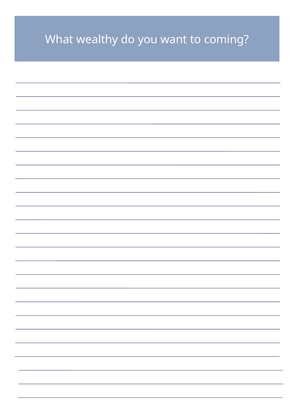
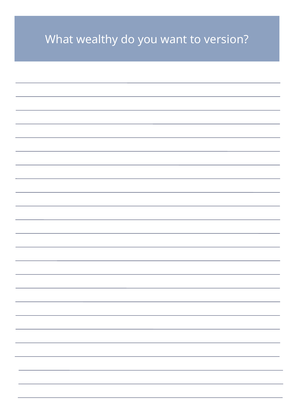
coming: coming -> version
